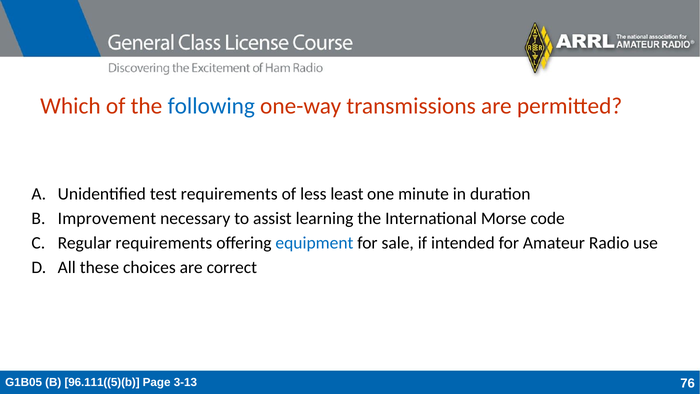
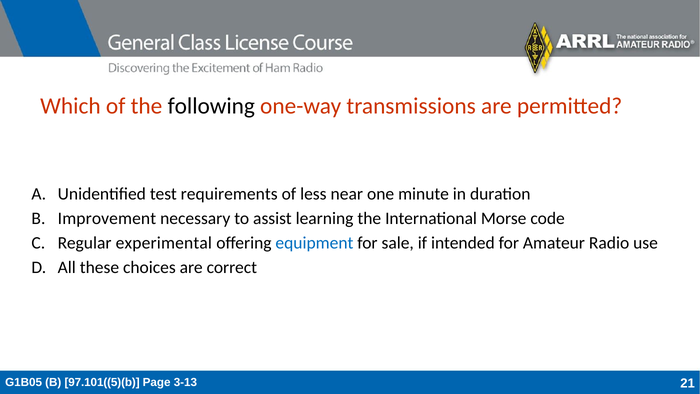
following colour: blue -> black
least: least -> near
Regular requirements: requirements -> experimental
96.111((5)(b: 96.111((5)(b -> 97.101((5)(b
76: 76 -> 21
